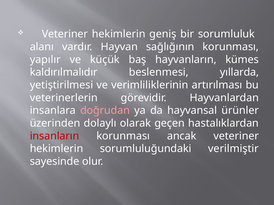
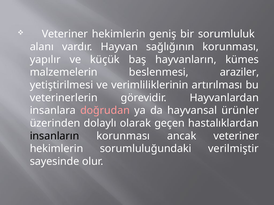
kaldırılmalıdır: kaldırılmalıdır -> malzemelerin
yıllarda: yıllarda -> araziler
insanların colour: red -> black
